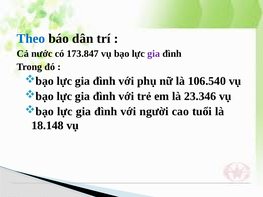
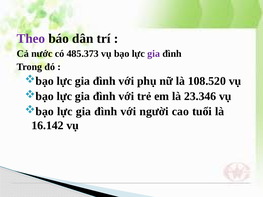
Theo colour: blue -> purple
173.847: 173.847 -> 485.373
106.540: 106.540 -> 108.520
18.148: 18.148 -> 16.142
